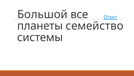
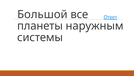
семейство: семейство -> наружным
